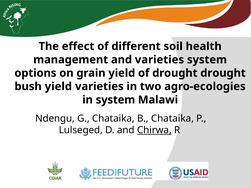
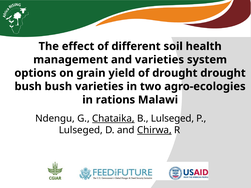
bush yield: yield -> bush
in system: system -> rations
Chataika at (113, 119) underline: none -> present
B Chataika: Chataika -> Lulseged
